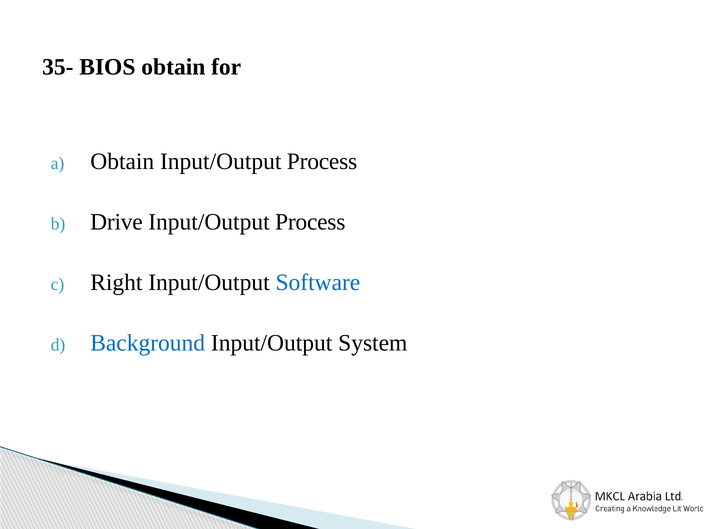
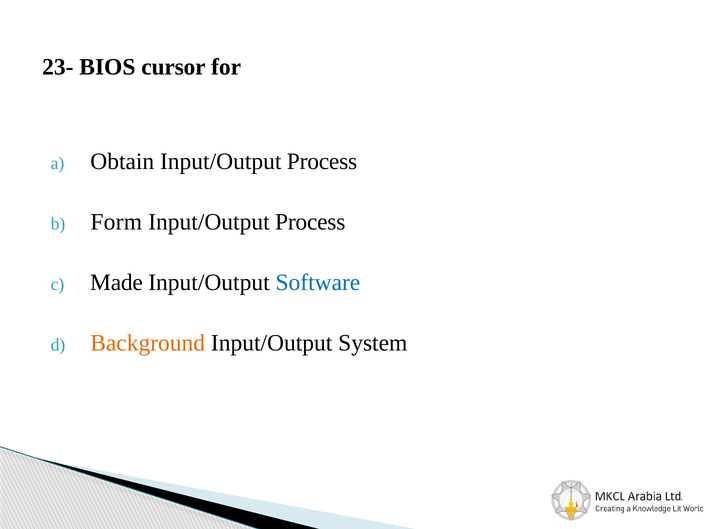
35-: 35- -> 23-
BIOS obtain: obtain -> cursor
Drive: Drive -> Form
Right: Right -> Made
Background colour: blue -> orange
